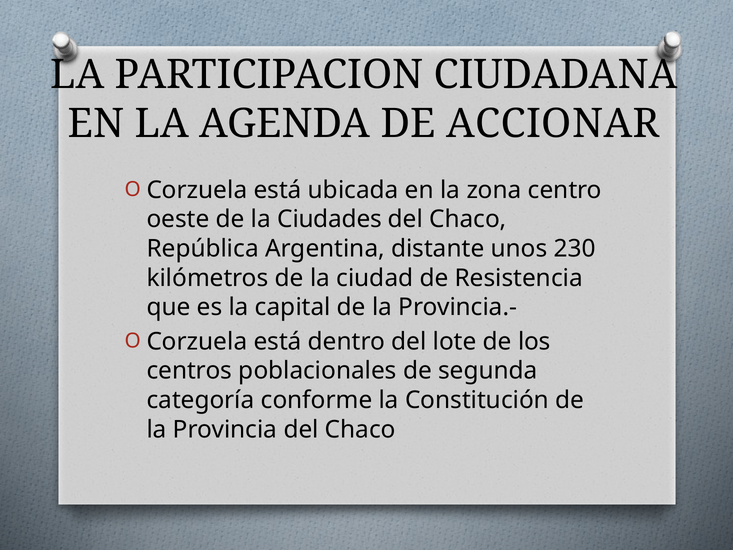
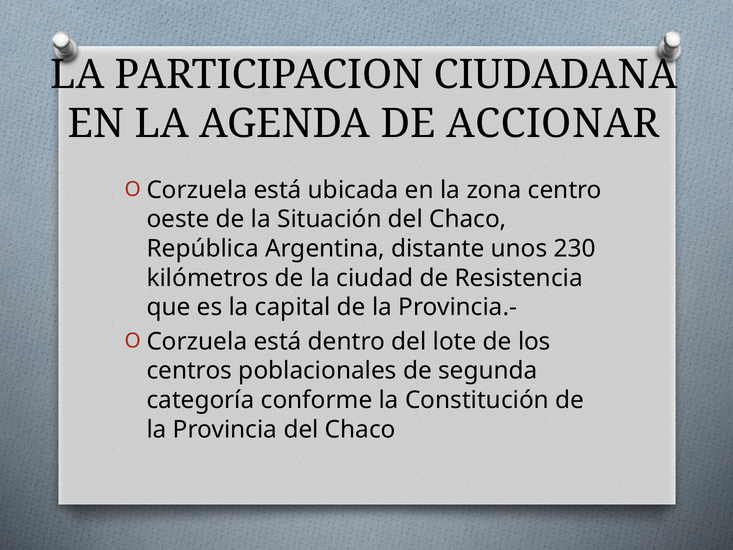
Ciudades: Ciudades -> Situación
